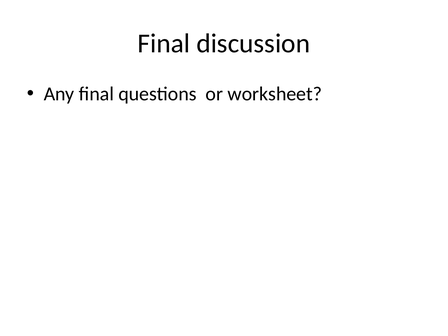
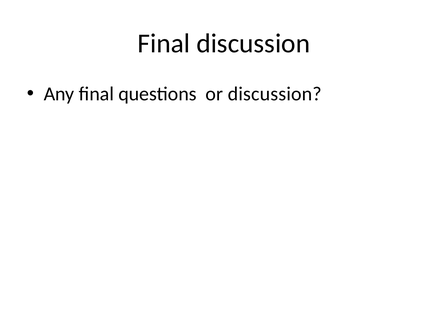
or worksheet: worksheet -> discussion
